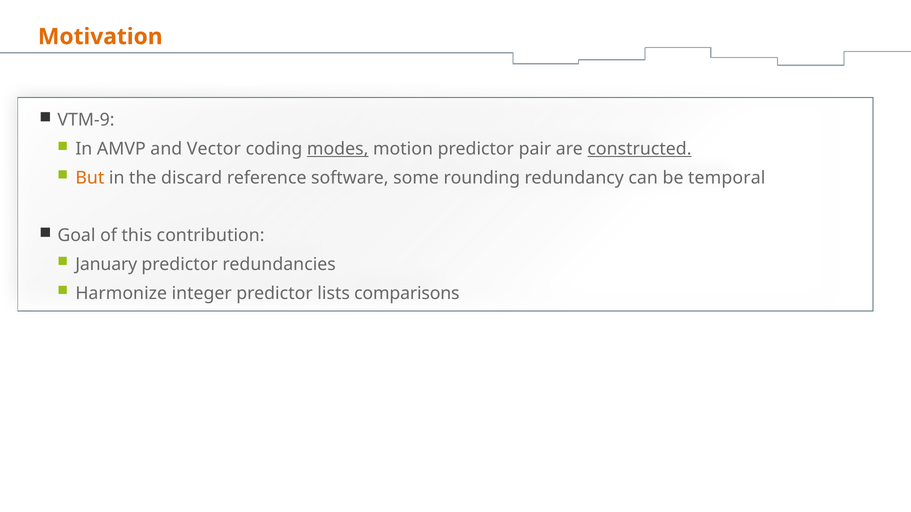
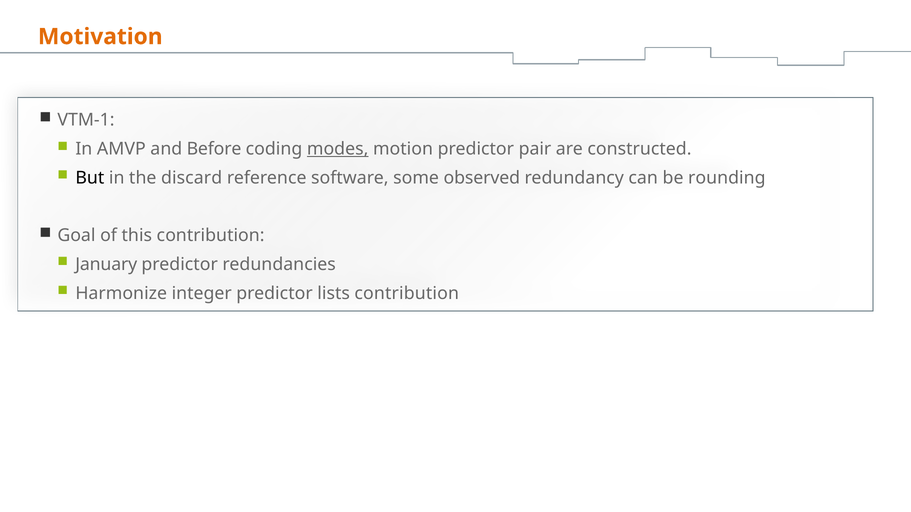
VTM-9: VTM-9 -> VTM-1
Vector: Vector -> Before
constructed underline: present -> none
But colour: orange -> black
rounding: rounding -> observed
temporal: temporal -> rounding
lists comparisons: comparisons -> contribution
